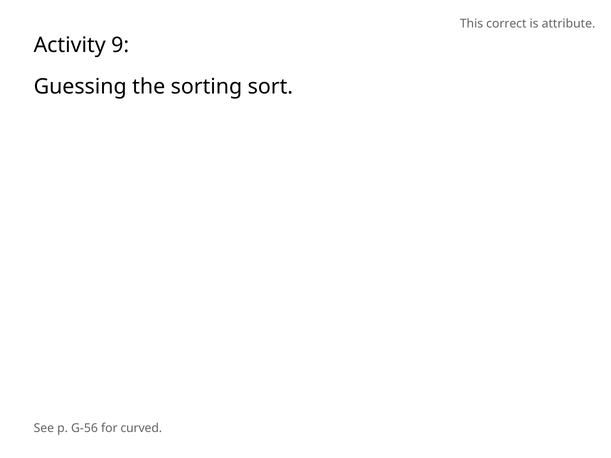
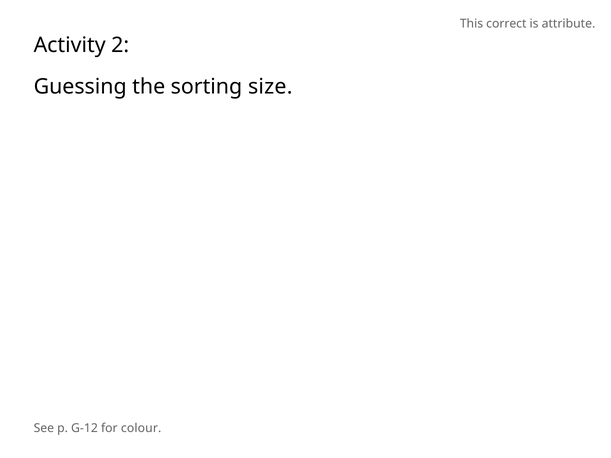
9: 9 -> 2
sort: sort -> size
G-56: G-56 -> G-12
curved: curved -> colour
